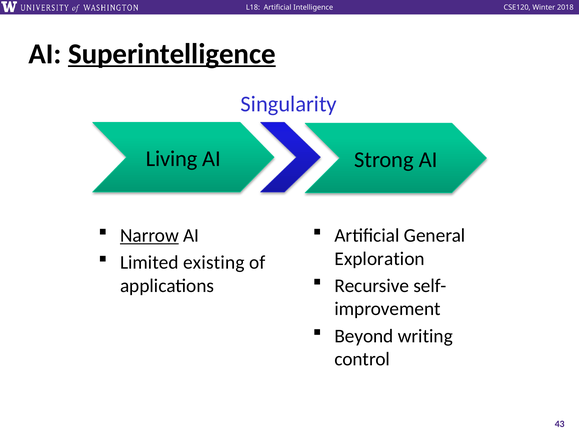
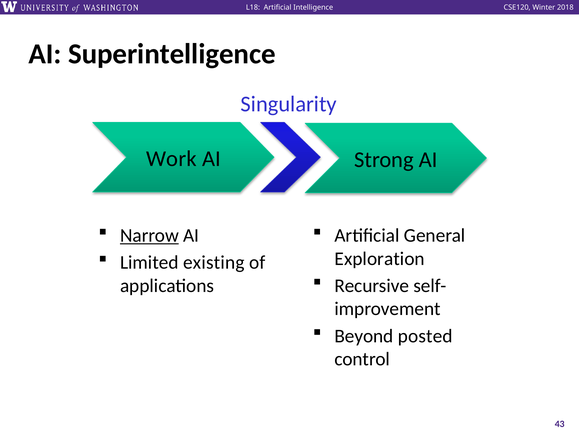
Superintelligence underline: present -> none
Living: Living -> Work
writing: writing -> posted
